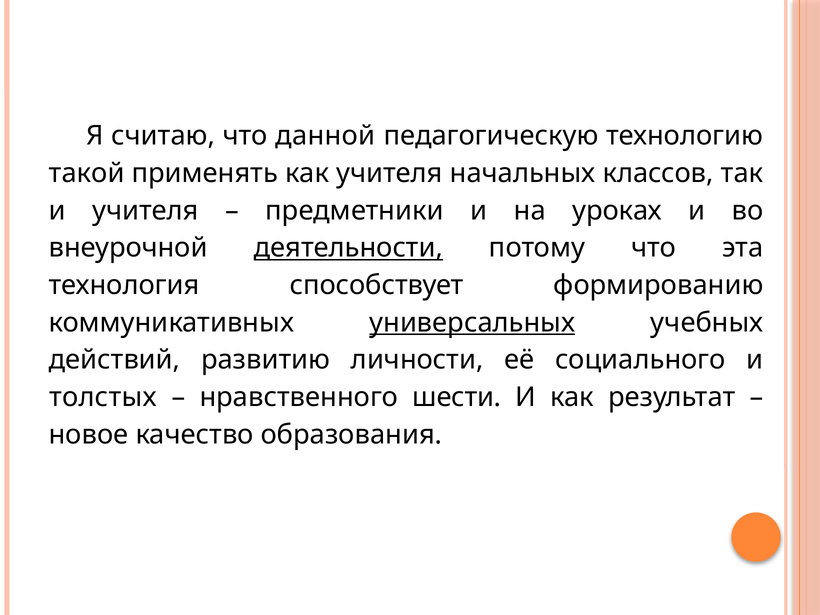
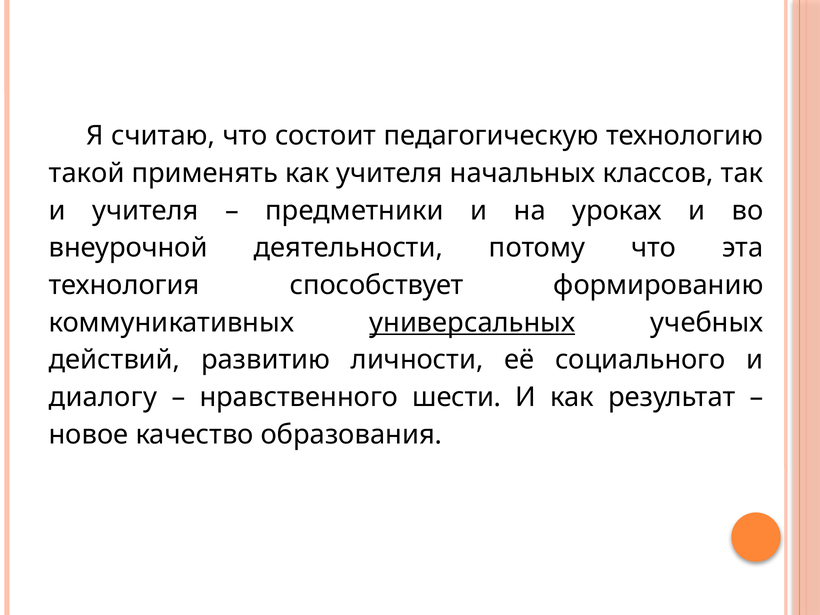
данной: данной -> состоит
деятельности underline: present -> none
толстых: толстых -> диалогу
